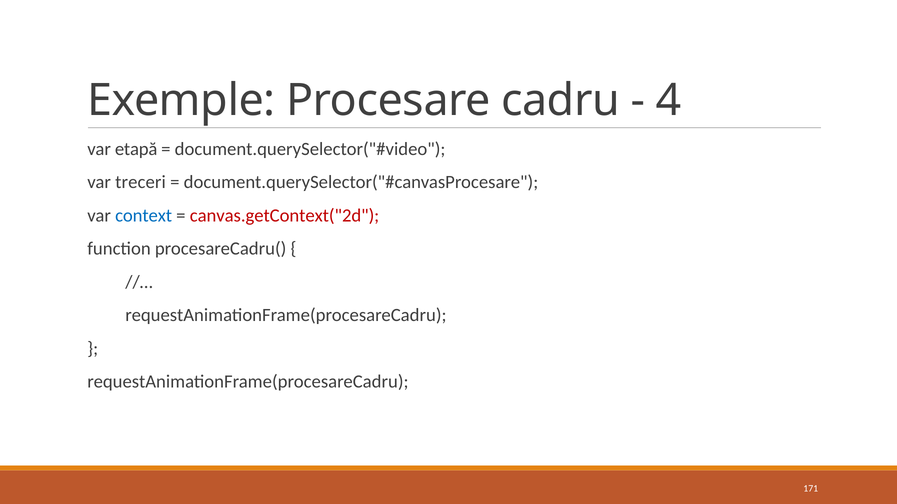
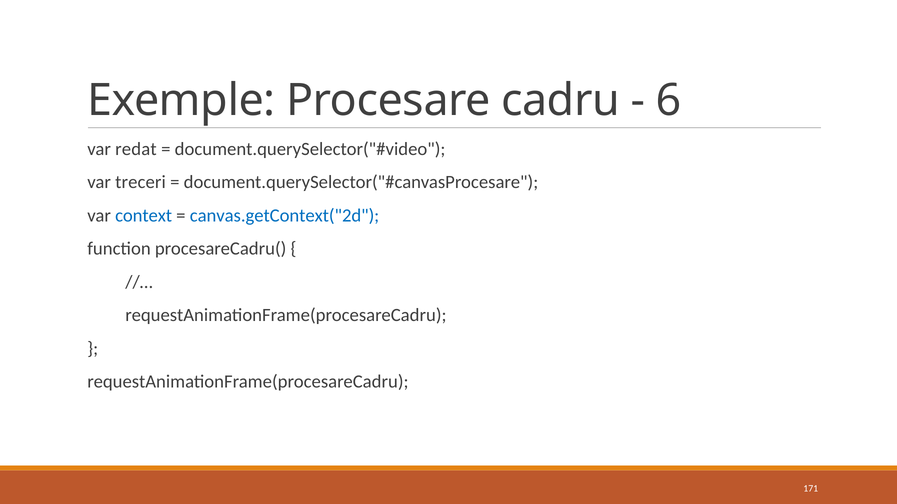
4: 4 -> 6
etapă: etapă -> redat
canvas.getContext("2d colour: red -> blue
